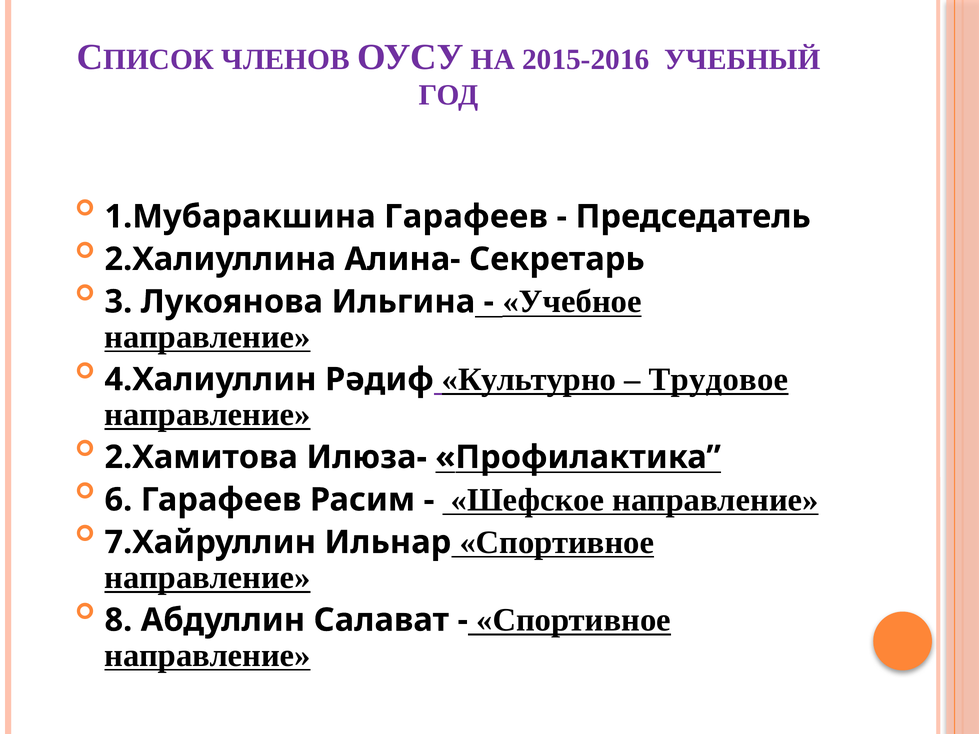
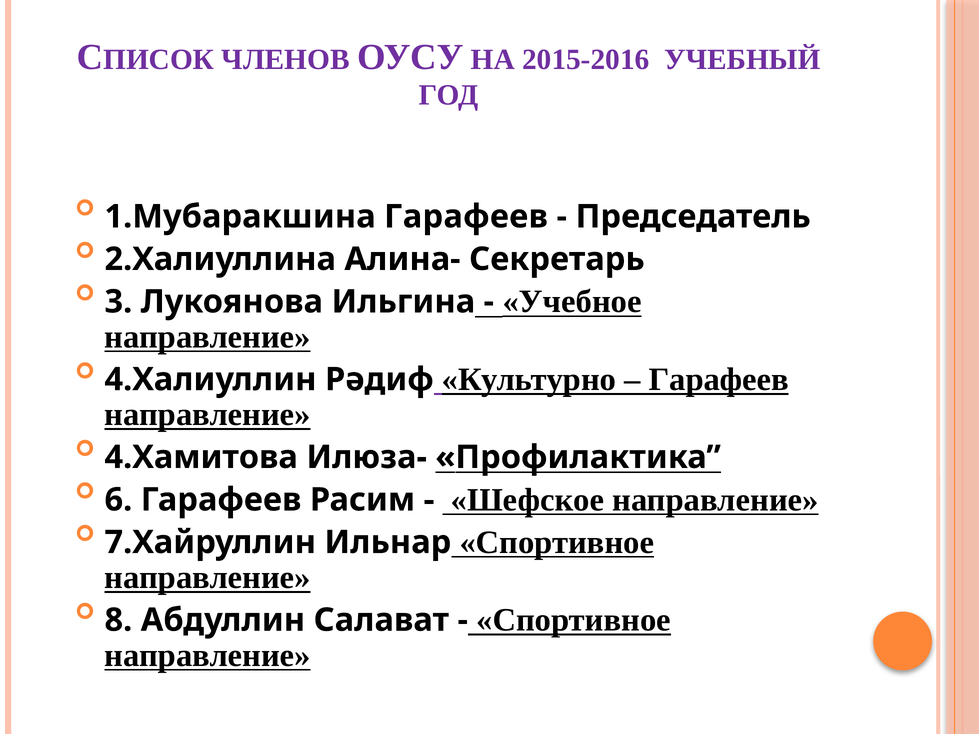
Трудовое at (719, 380): Трудовое -> Гарафеев
2.Хамитова: 2.Хамитова -> 4.Хамитова
